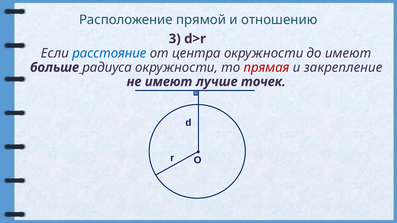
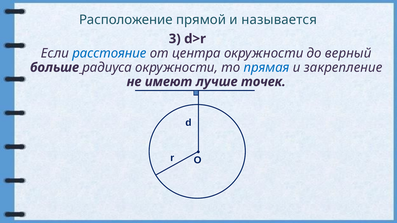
отношению: отношению -> называется
до имеют: имеют -> верный
прямая colour: red -> blue
